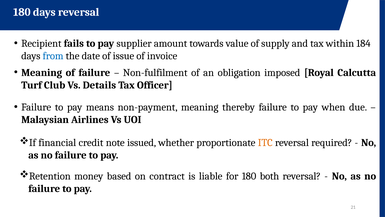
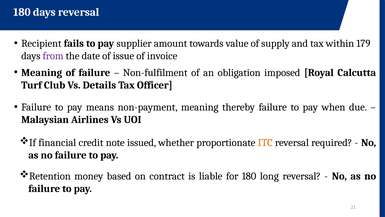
184: 184 -> 179
from colour: blue -> purple
both: both -> long
